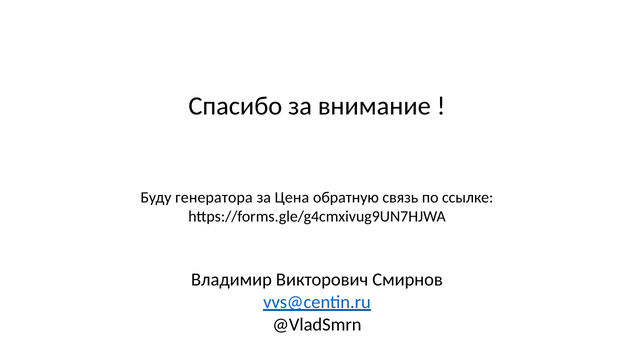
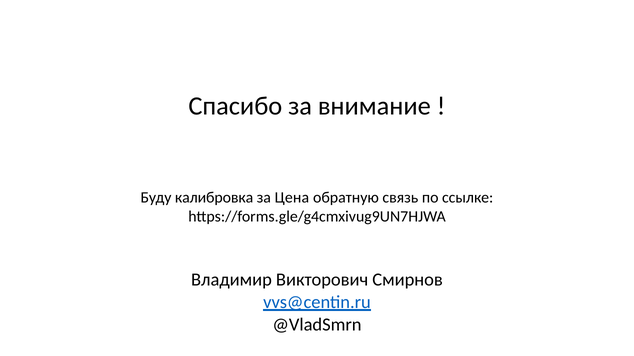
генератора: генератора -> калибровка
